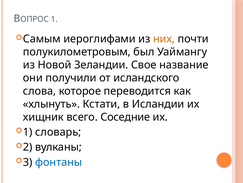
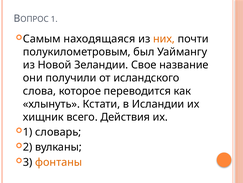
иероглифами: иероглифами -> находящаяся
Соседние: Соседние -> Действия
фонтаны colour: blue -> orange
